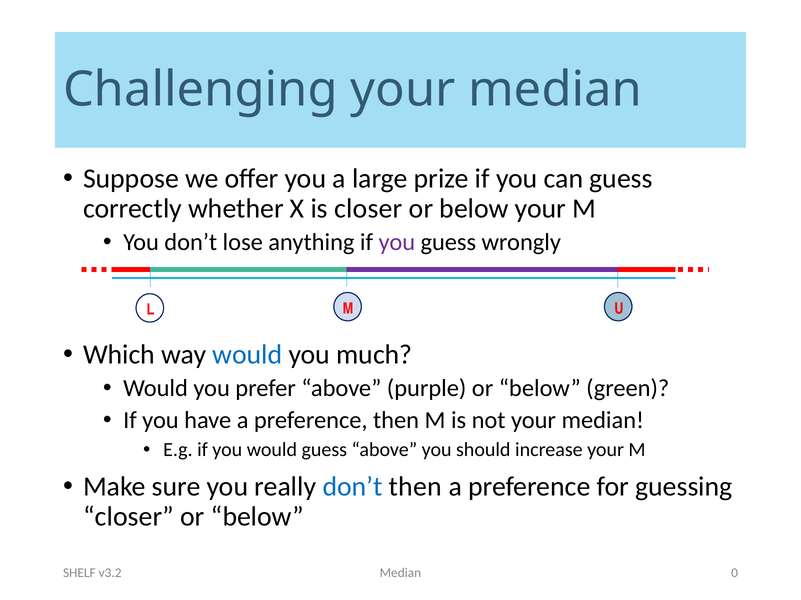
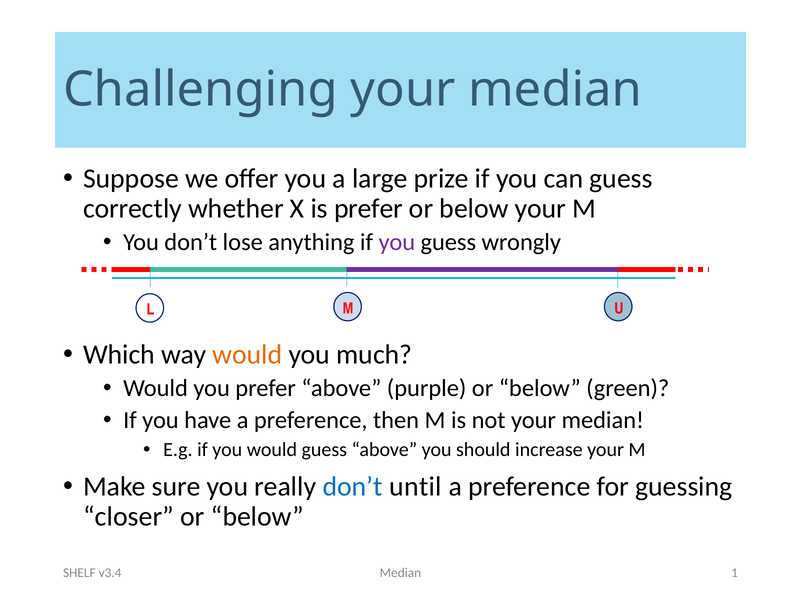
is closer: closer -> prefer
would at (247, 355) colour: blue -> orange
don’t then: then -> until
0: 0 -> 1
v3.2: v3.2 -> v3.4
